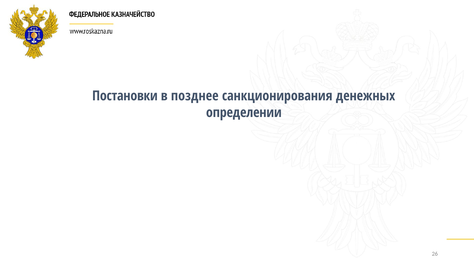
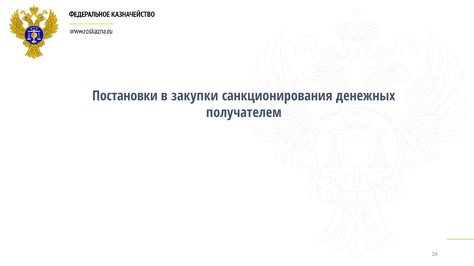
позднее: позднее -> закупки
определении: определении -> получателем
